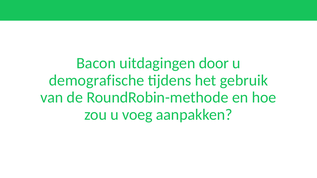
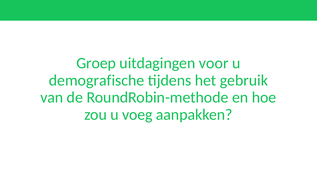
Bacon: Bacon -> Groep
door: door -> voor
